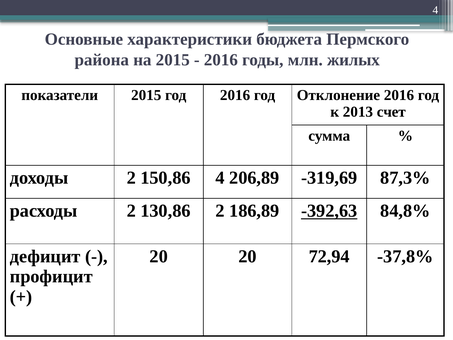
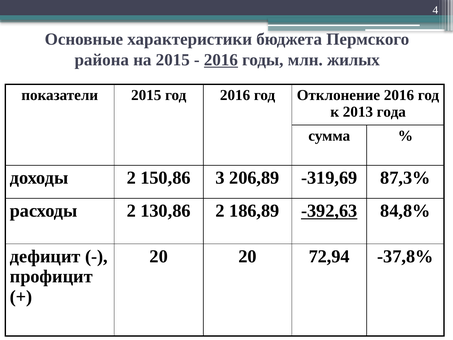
2016 at (221, 60) underline: none -> present
счет: счет -> года
150,86 4: 4 -> 3
